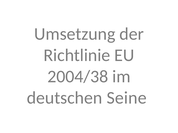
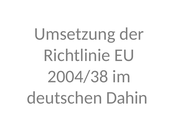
Seine: Seine -> Dahin
